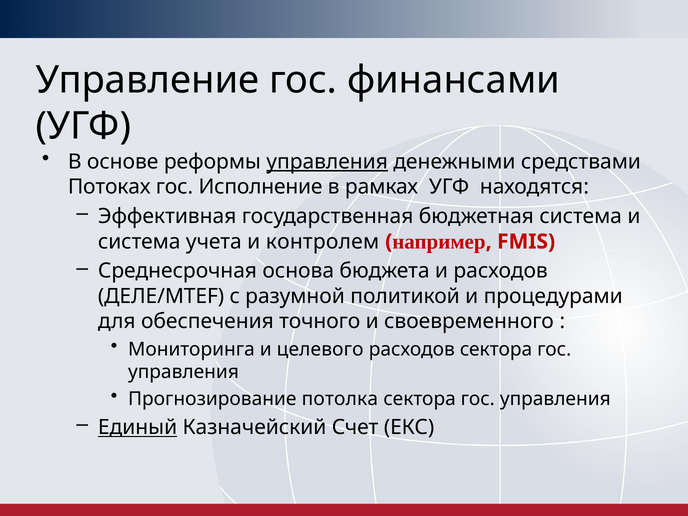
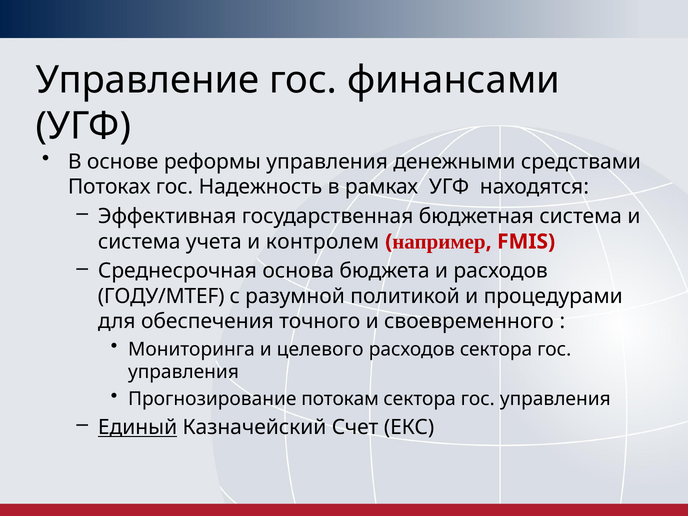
управления at (327, 162) underline: present -> none
Исполнение: Исполнение -> Надежность
ДЕЛЕ/MTEF: ДЕЛЕ/MTEF -> ГОДУ/MTEF
потолка: потолка -> потокам
